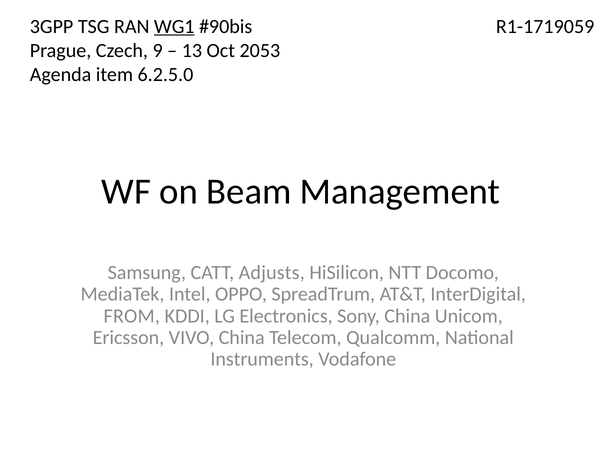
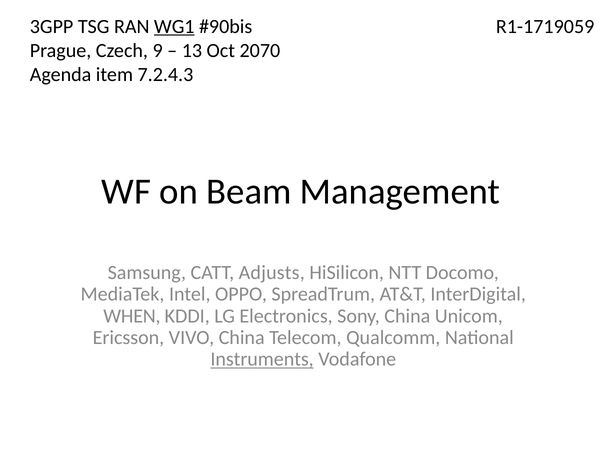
2053: 2053 -> 2070
6.2.5.0: 6.2.5.0 -> 7.2.4.3
FROM: FROM -> WHEN
Instruments underline: none -> present
